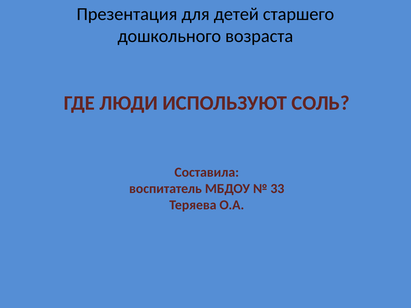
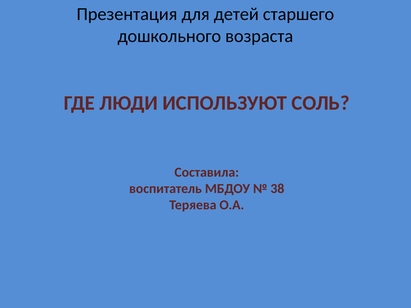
33: 33 -> 38
